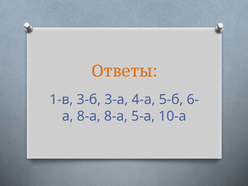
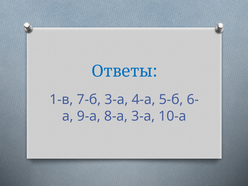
Ответы colour: orange -> blue
3-б: 3-б -> 7-б
8-а at (89, 116): 8-а -> 9-а
8-а 5-а: 5-а -> 3-а
